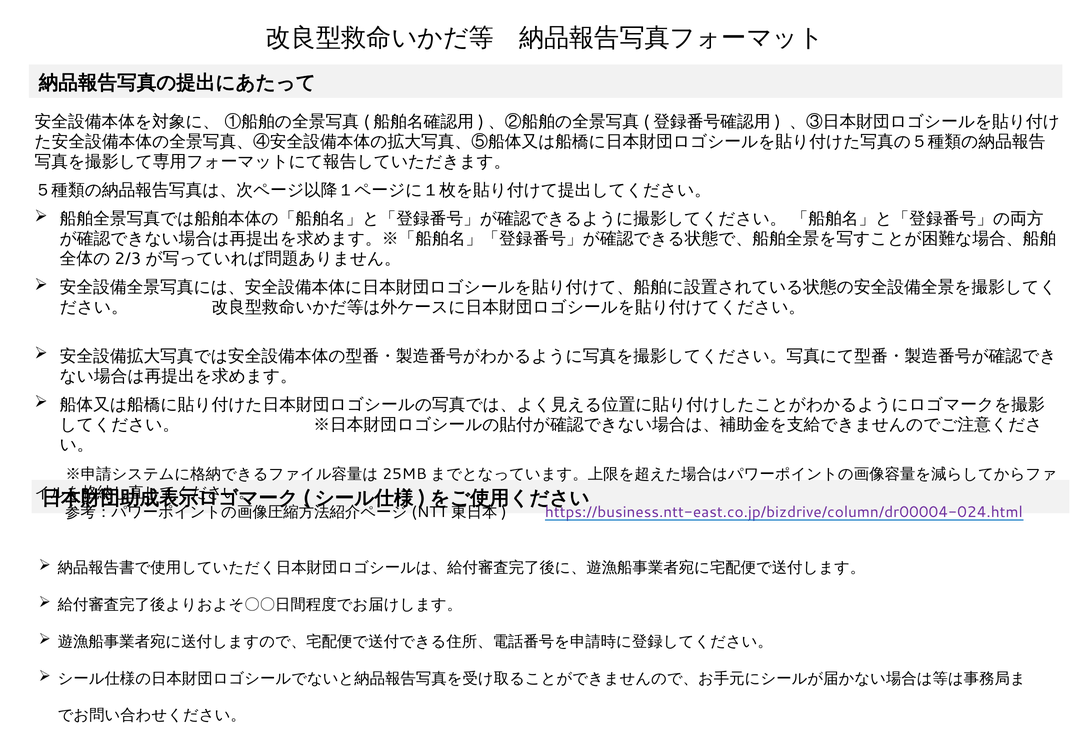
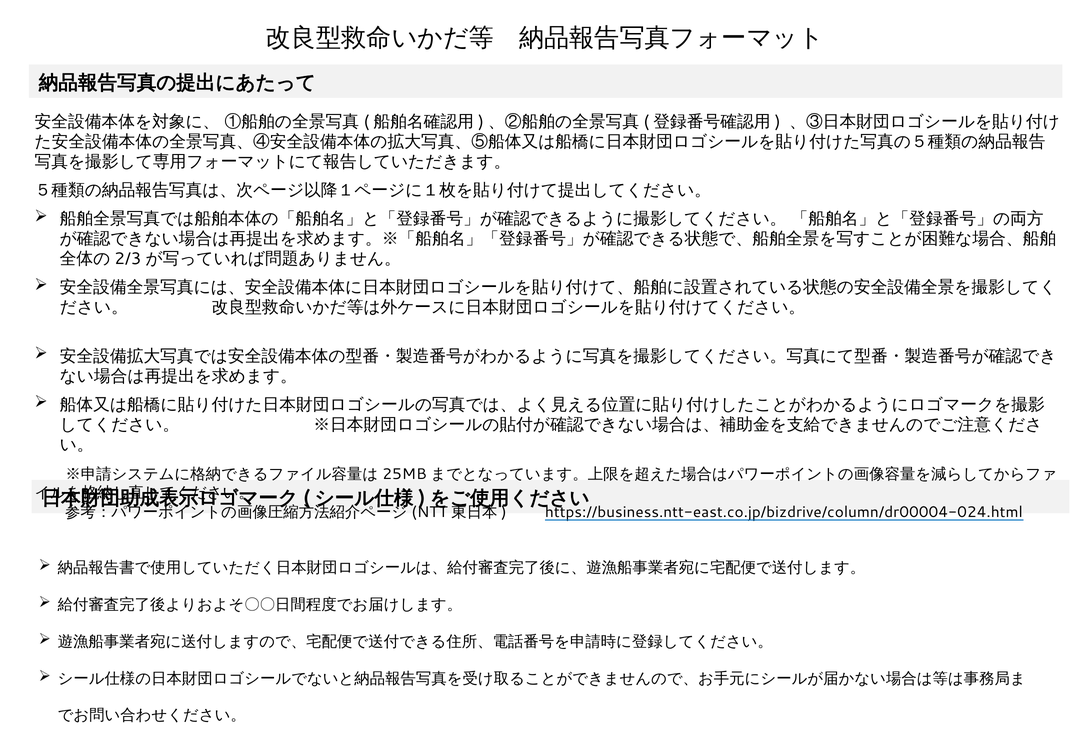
https://business.ntt-east.co.jp/bizdrive/column/dr00004-024.html colour: purple -> black
